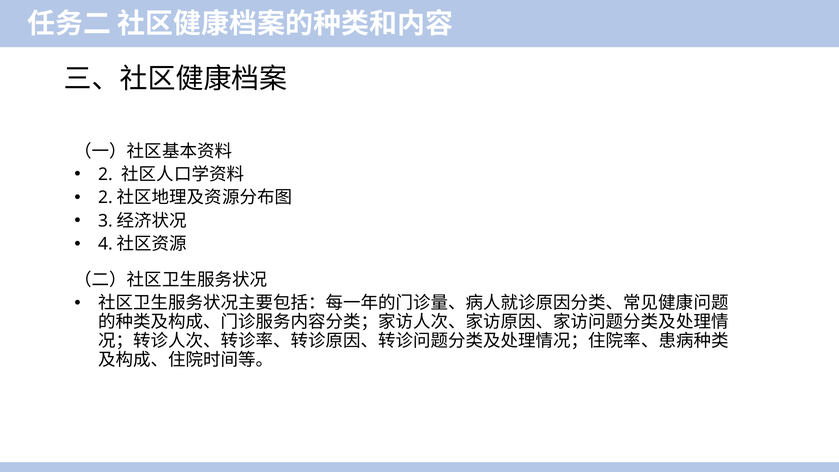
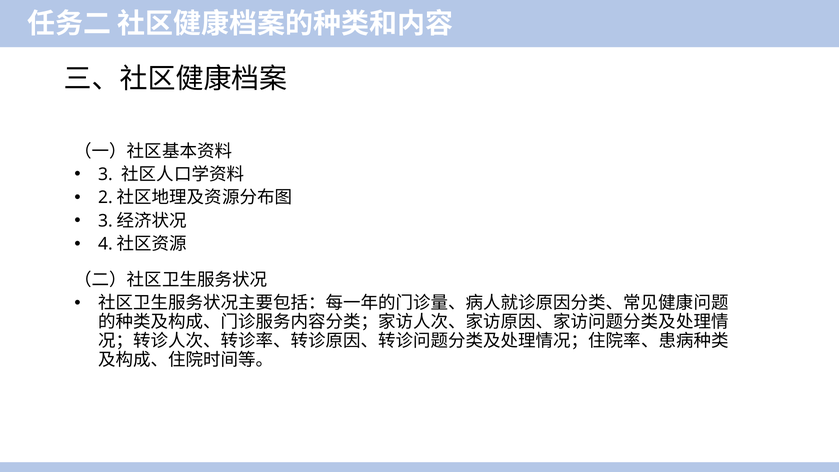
2 at (105, 174): 2 -> 3
